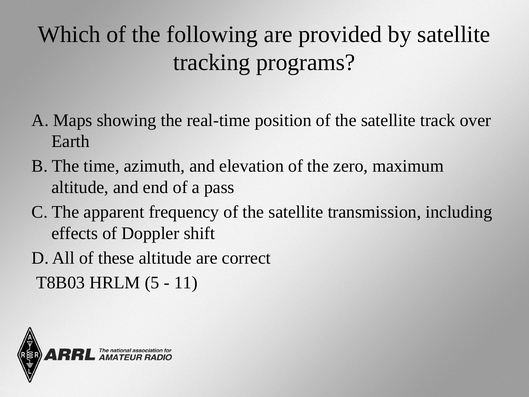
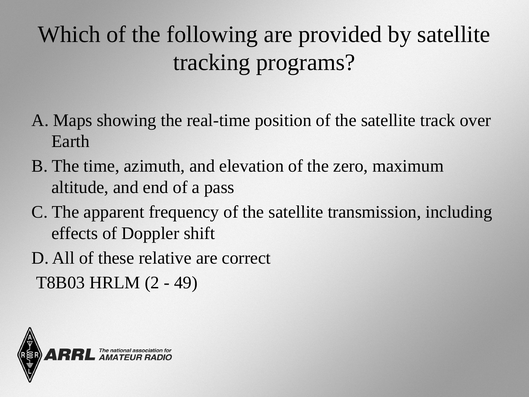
these altitude: altitude -> relative
5: 5 -> 2
11: 11 -> 49
